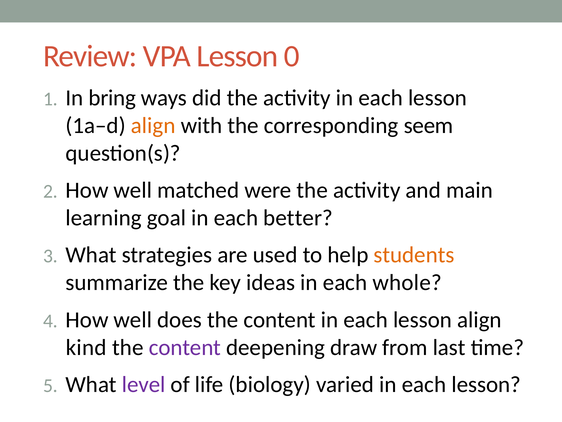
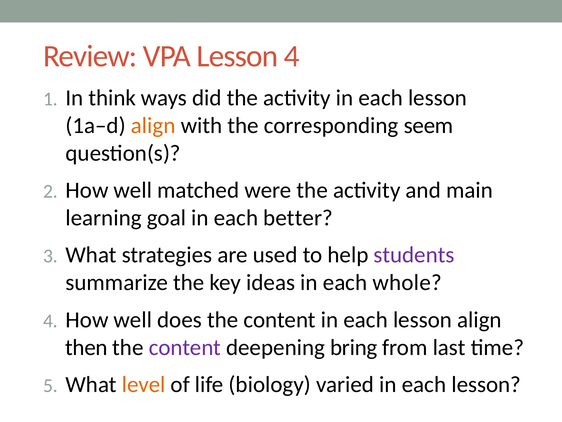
Lesson 0: 0 -> 4
bring: bring -> think
students colour: orange -> purple
kind: kind -> then
draw: draw -> bring
level colour: purple -> orange
